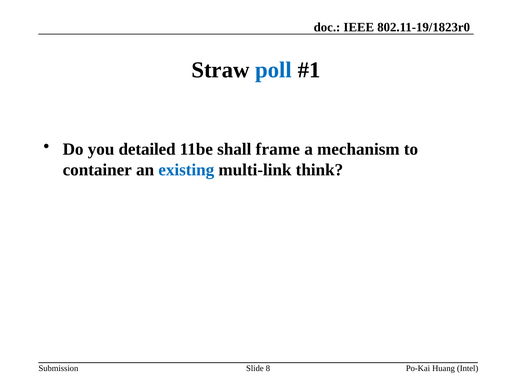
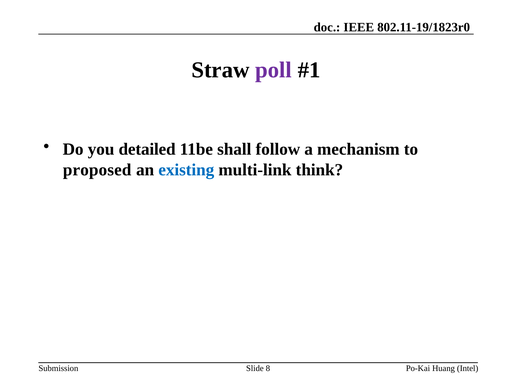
poll colour: blue -> purple
frame: frame -> follow
container: container -> proposed
